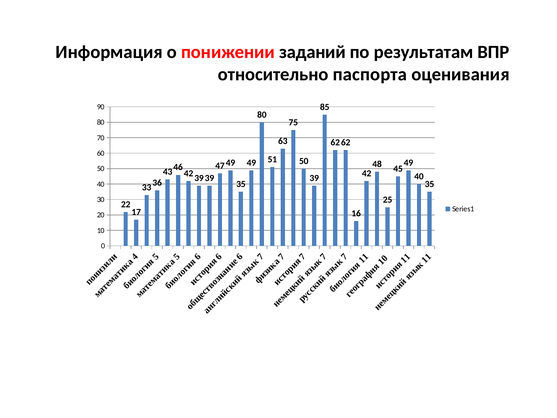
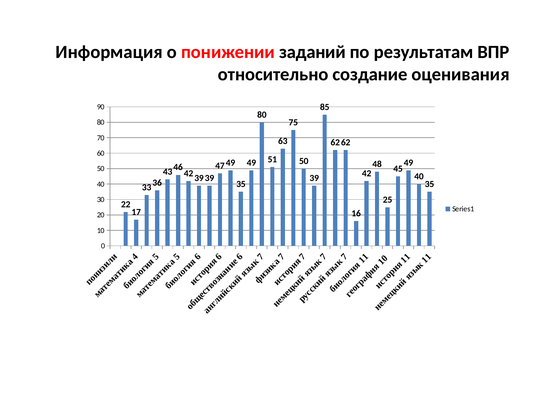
паспорта: паспорта -> создание
